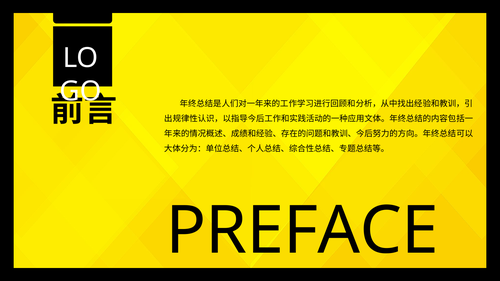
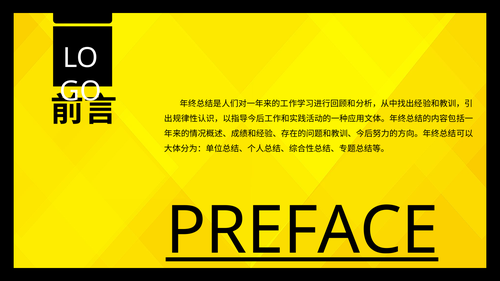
PREFACE underline: none -> present
